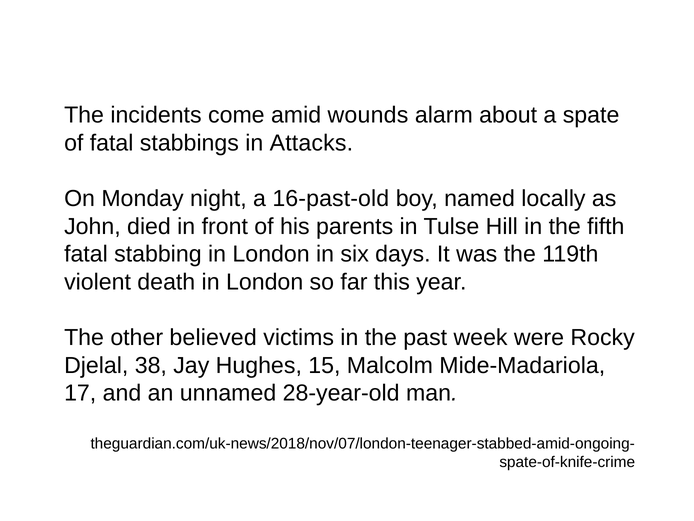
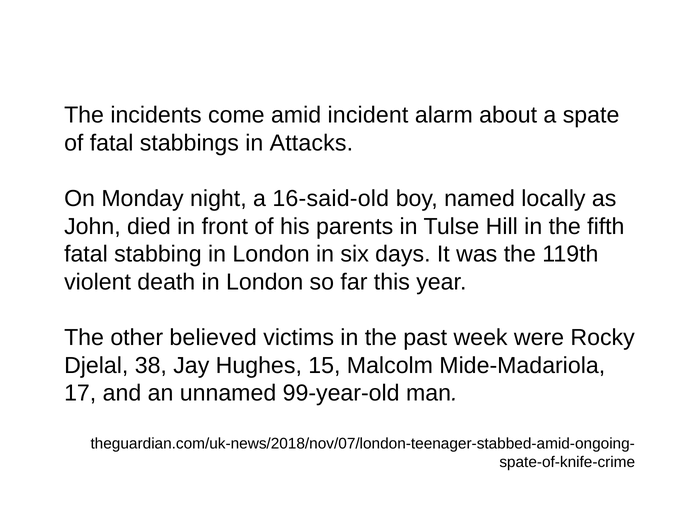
wounds: wounds -> incident
16-past-old: 16-past-old -> 16-said-old
28-year-old: 28-year-old -> 99-year-old
